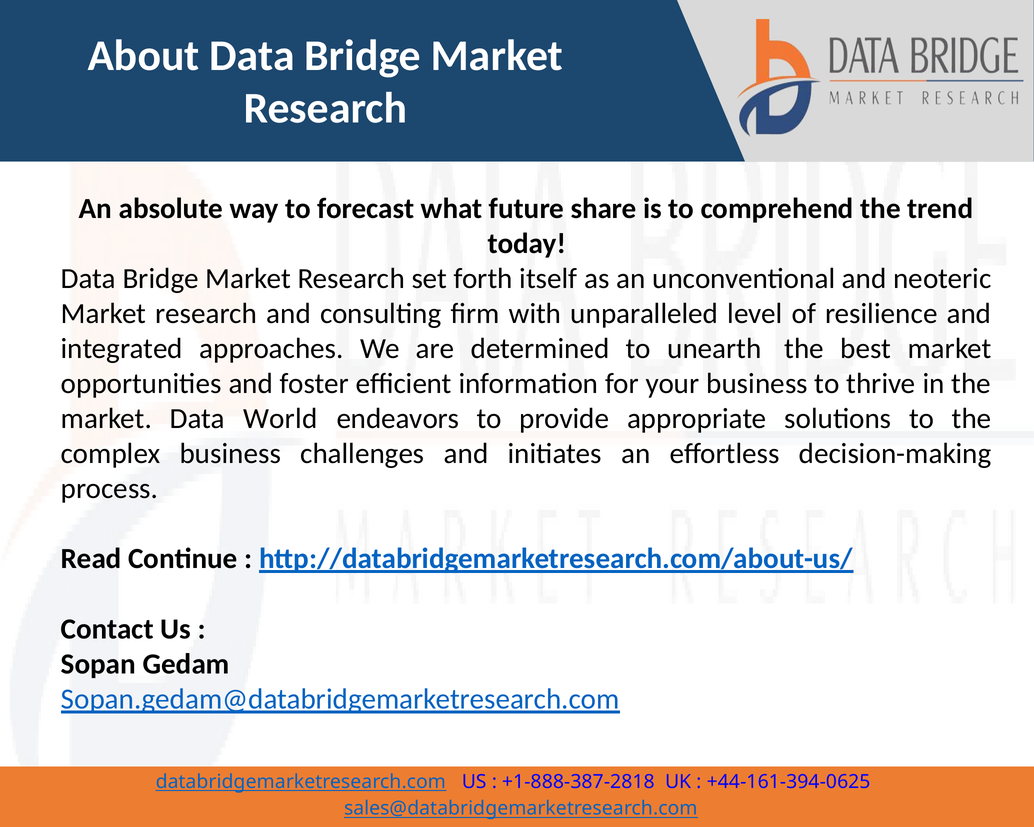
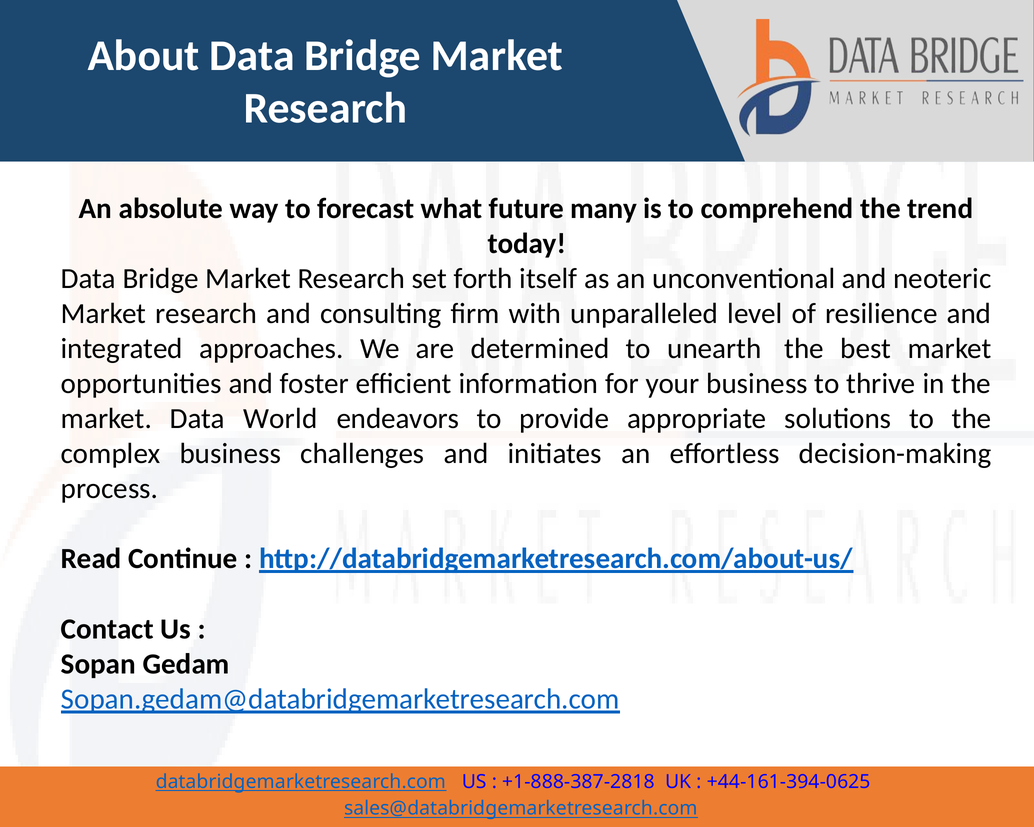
share: share -> many
